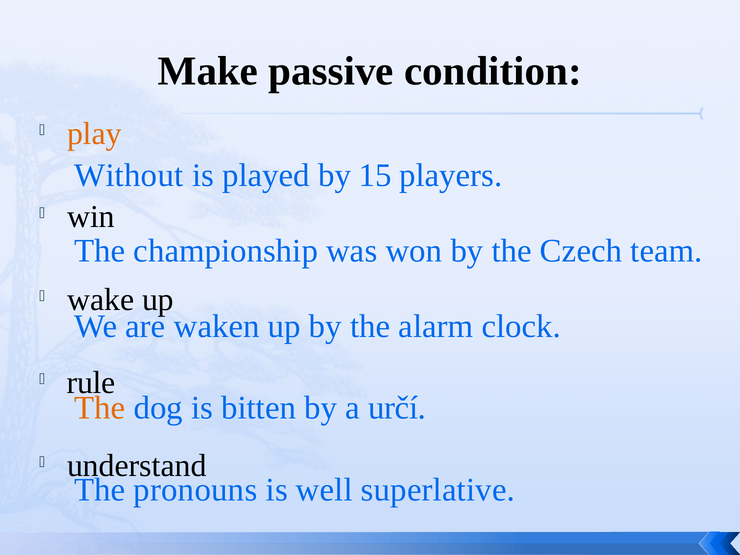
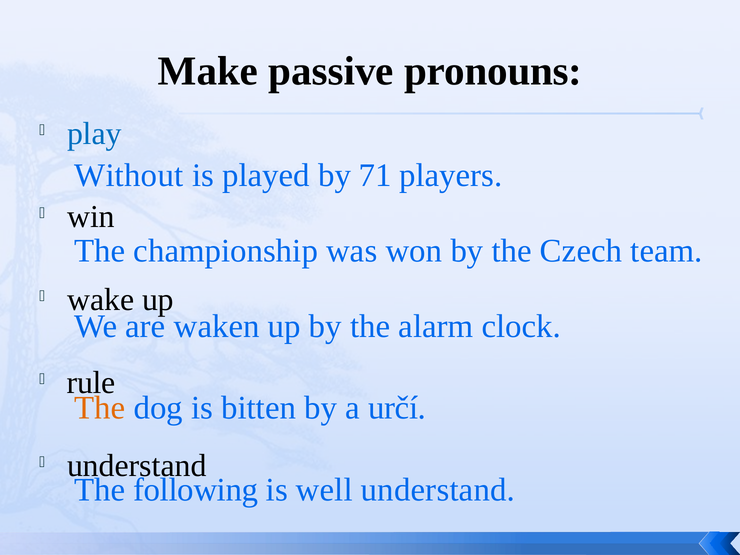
condition: condition -> pronouns
play colour: orange -> blue
15: 15 -> 71
pronouns: pronouns -> following
well superlative: superlative -> understand
